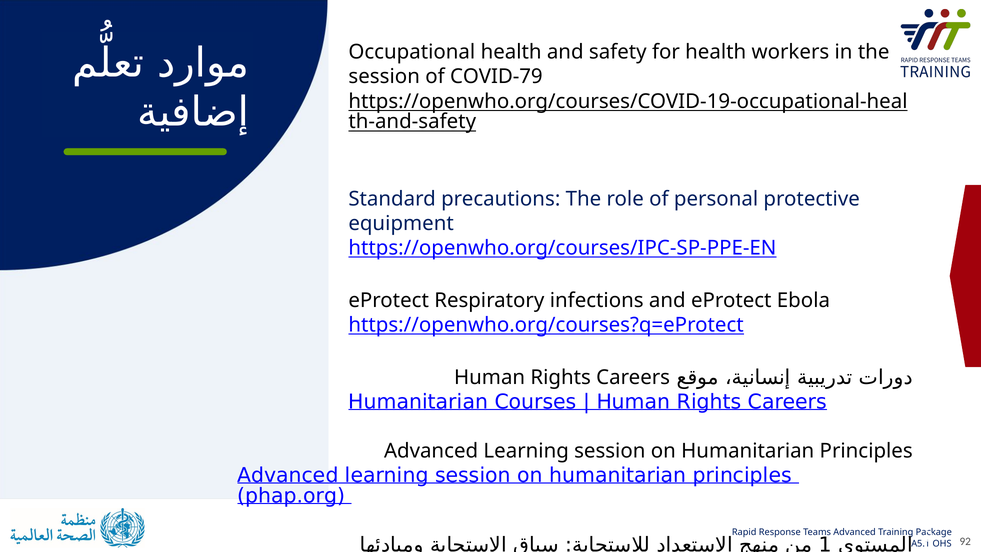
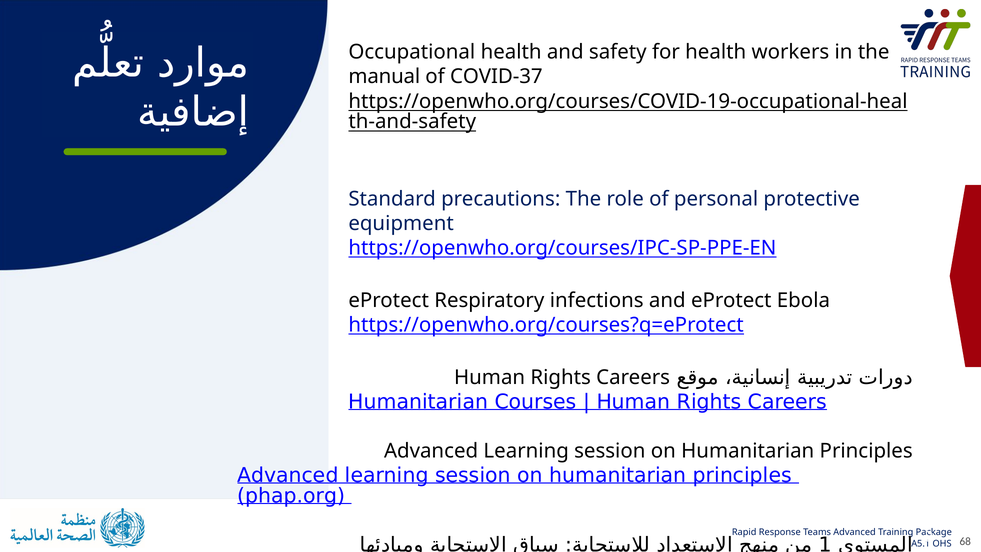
session at (384, 77): session -> manual
COVID-79: COVID-79 -> COVID-37
92: 92 -> 68
